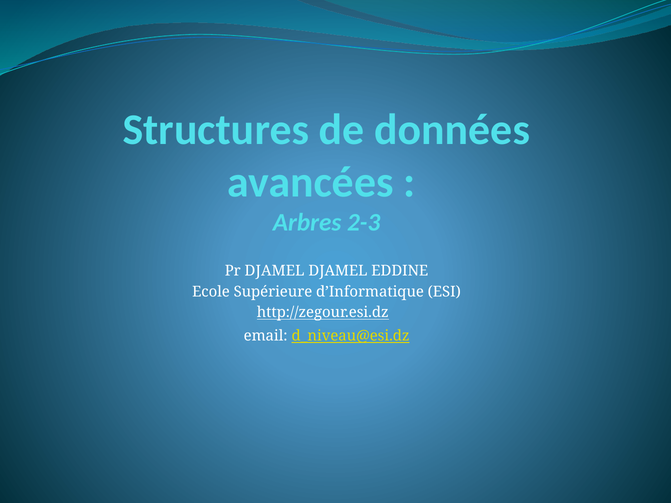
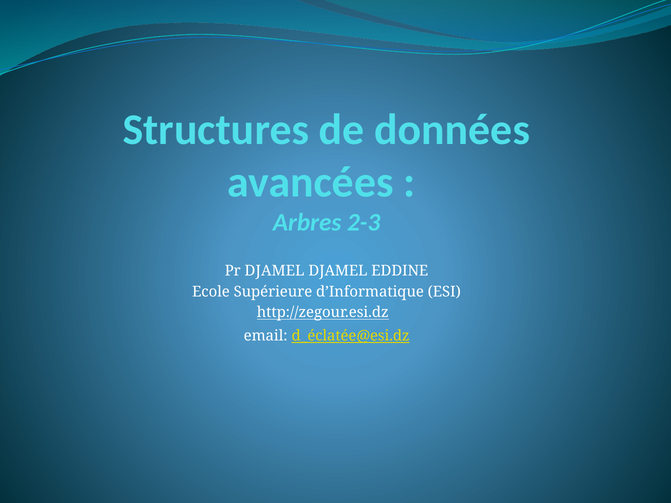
d_niveau@esi.dz: d_niveau@esi.dz -> d_éclatée@esi.dz
